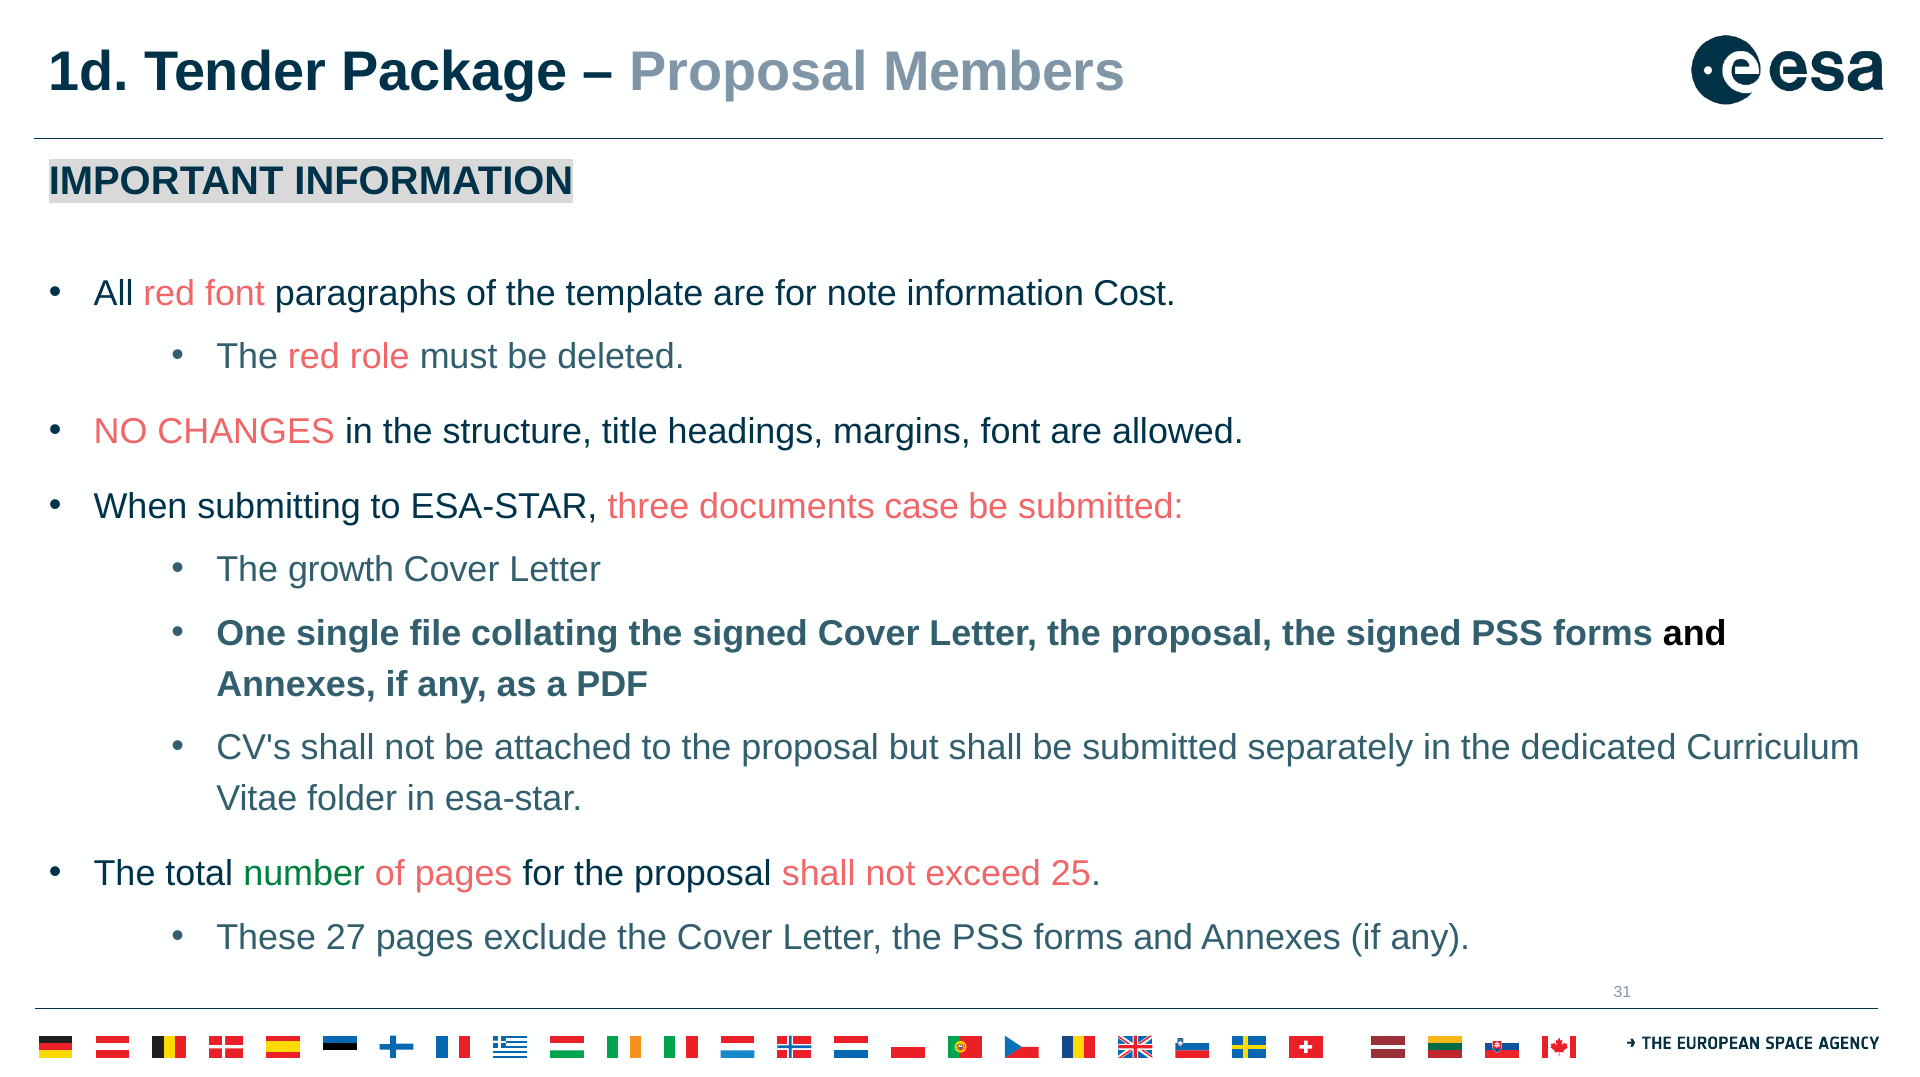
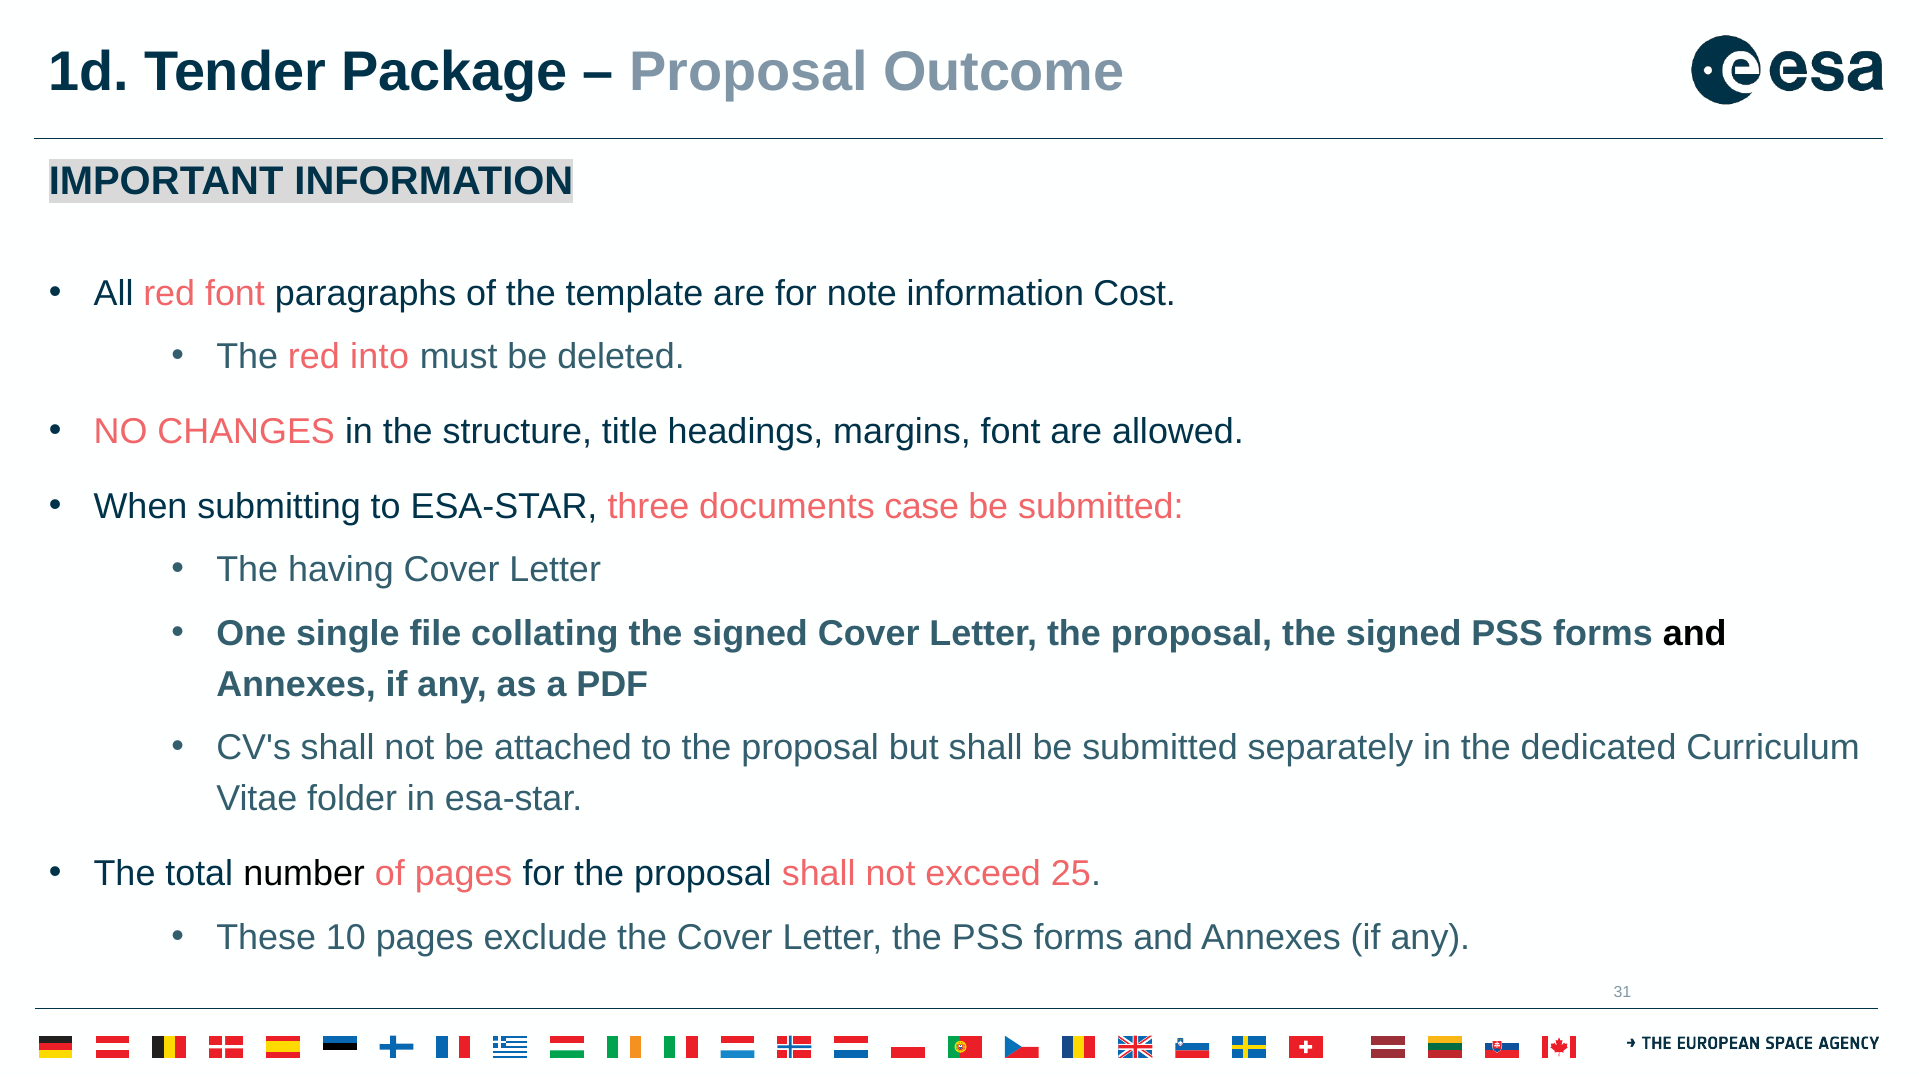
Members: Members -> Outcome
role: role -> into
growth: growth -> having
number colour: green -> black
27: 27 -> 10
